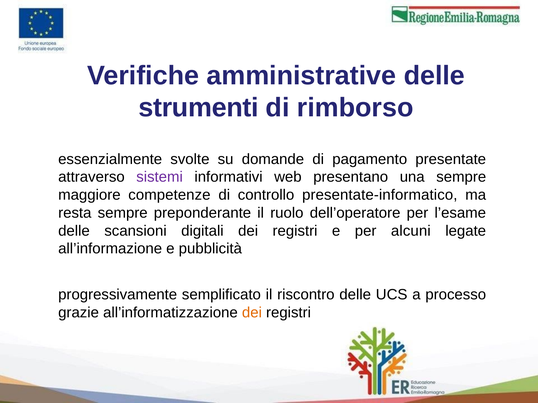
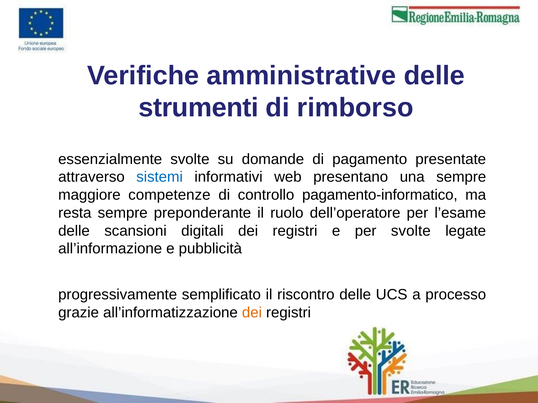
sistemi colour: purple -> blue
presentate-informatico: presentate-informatico -> pagamento-informatico
per alcuni: alcuni -> svolte
